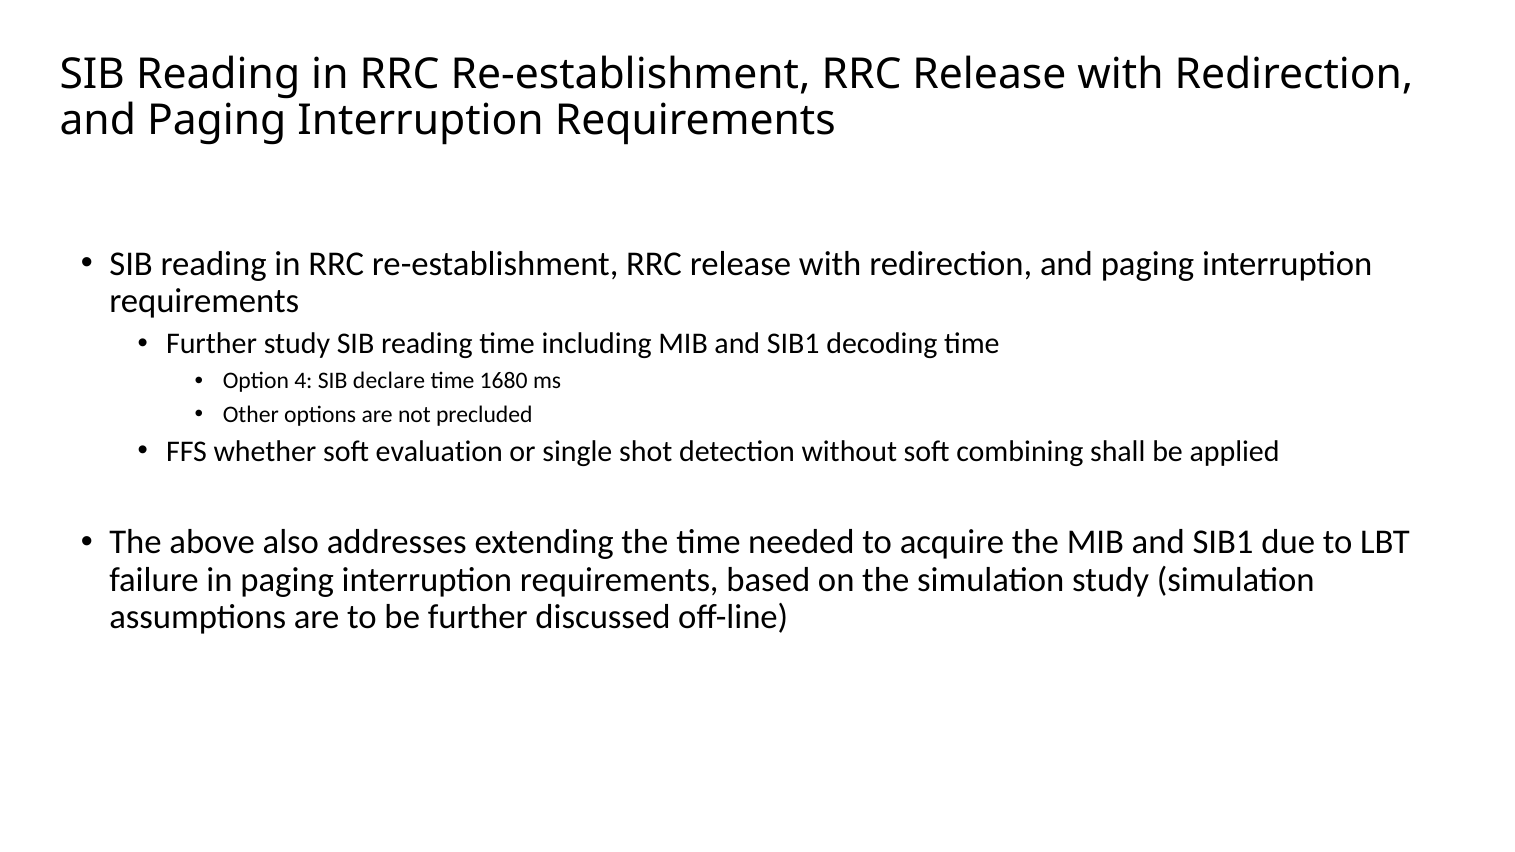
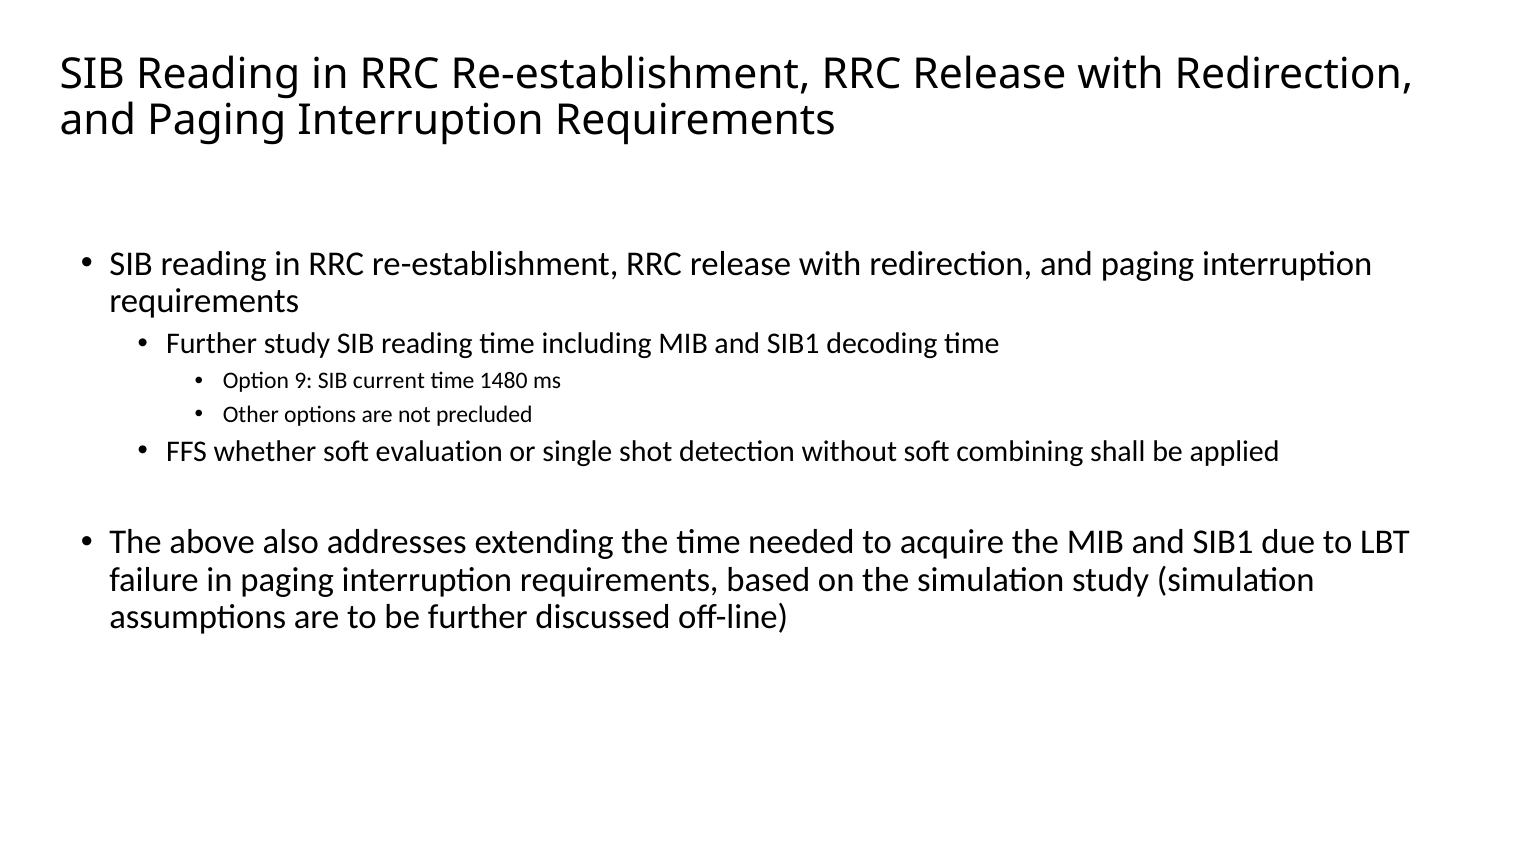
4: 4 -> 9
declare: declare -> current
1680: 1680 -> 1480
